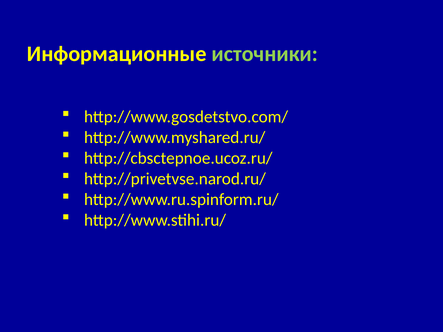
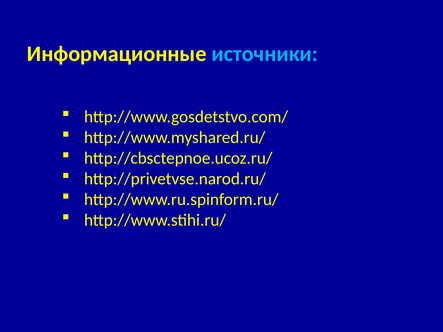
источники colour: light green -> light blue
